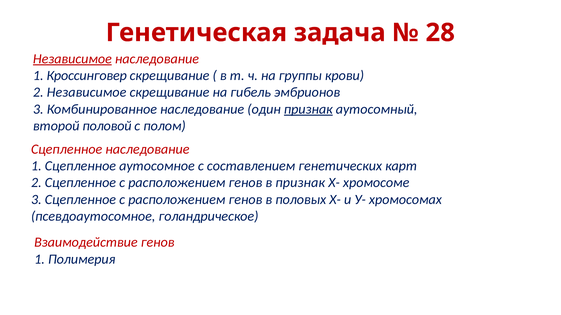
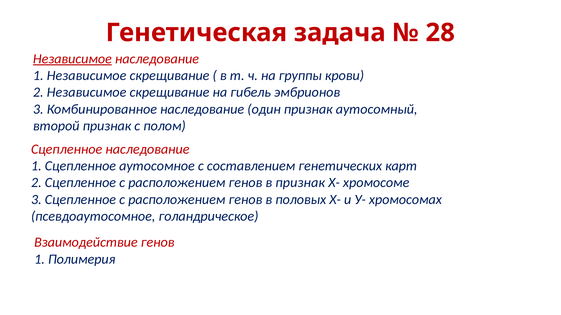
1 Кроссинговер: Кроссинговер -> Независимое
признак at (308, 109) underline: present -> none
второй половой: половой -> признак
